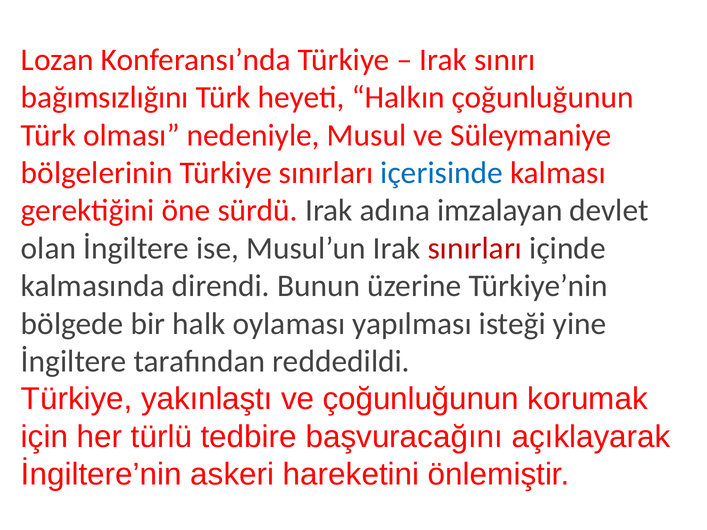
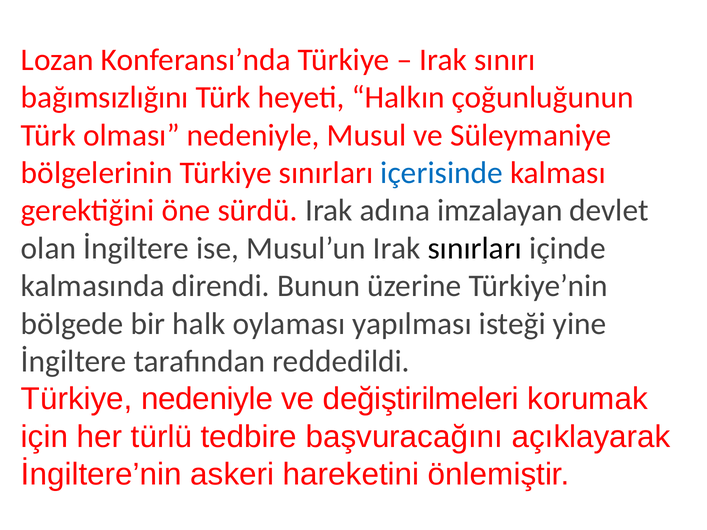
sınırları at (475, 248) colour: red -> black
Türkiye yakınlaştı: yakınlaştı -> nedeniyle
ve çoğunluğunun: çoğunluğunun -> değiştirilmeleri
